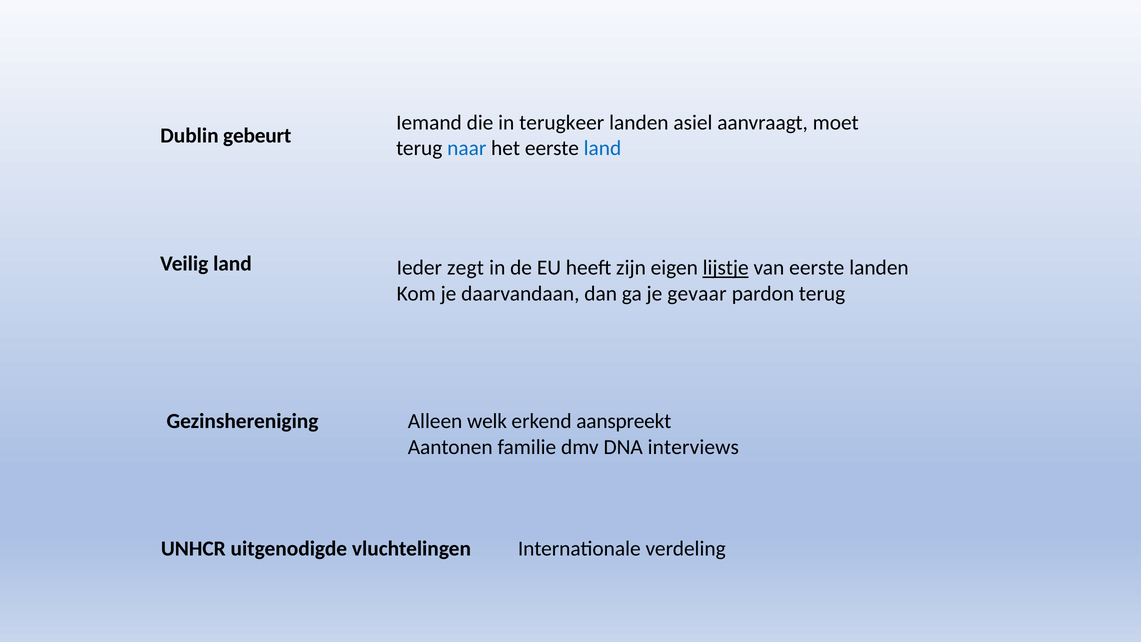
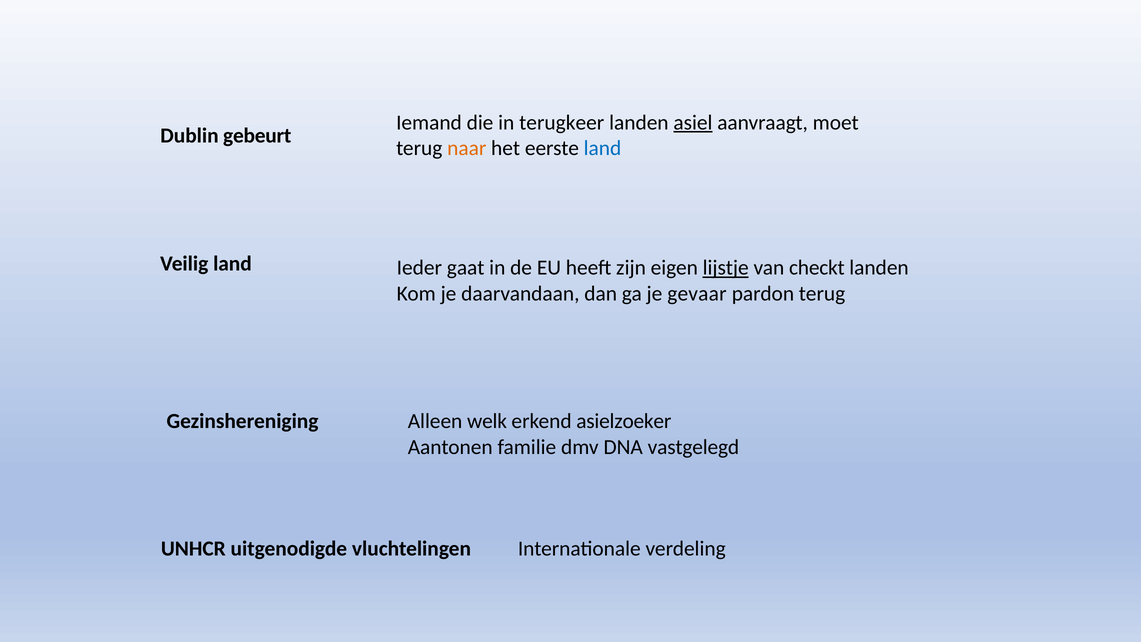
asiel underline: none -> present
naar colour: blue -> orange
zegt: zegt -> gaat
van eerste: eerste -> checkt
aanspreekt: aanspreekt -> asielzoeker
interviews: interviews -> vastgelegd
